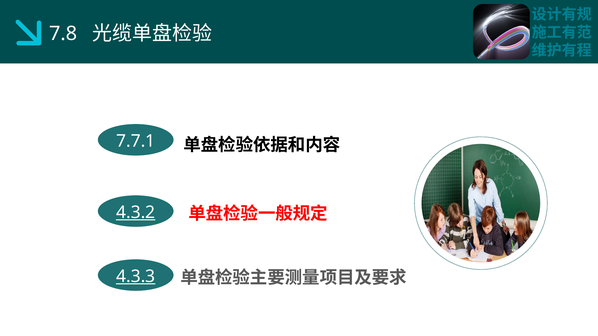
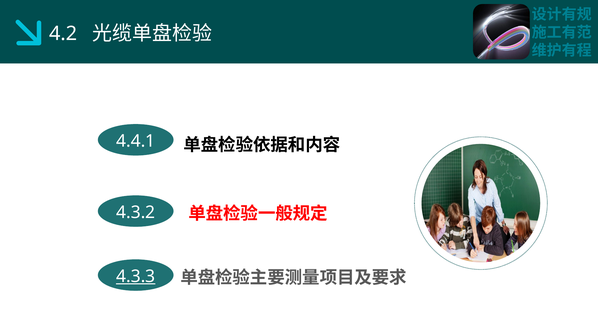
7.8: 7.8 -> 4.2
7.7.1: 7.7.1 -> 4.4.1
4.3.2 underline: present -> none
